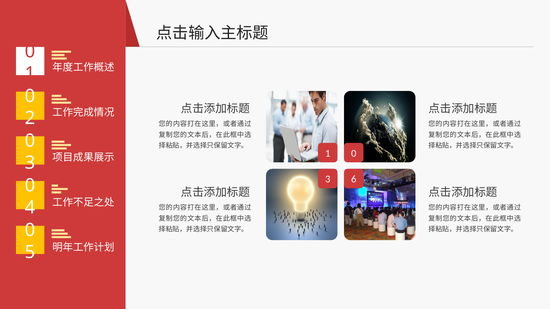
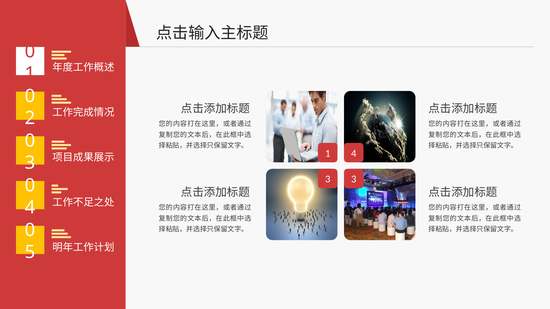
0 at (354, 153): 0 -> 4
3 6: 6 -> 3
